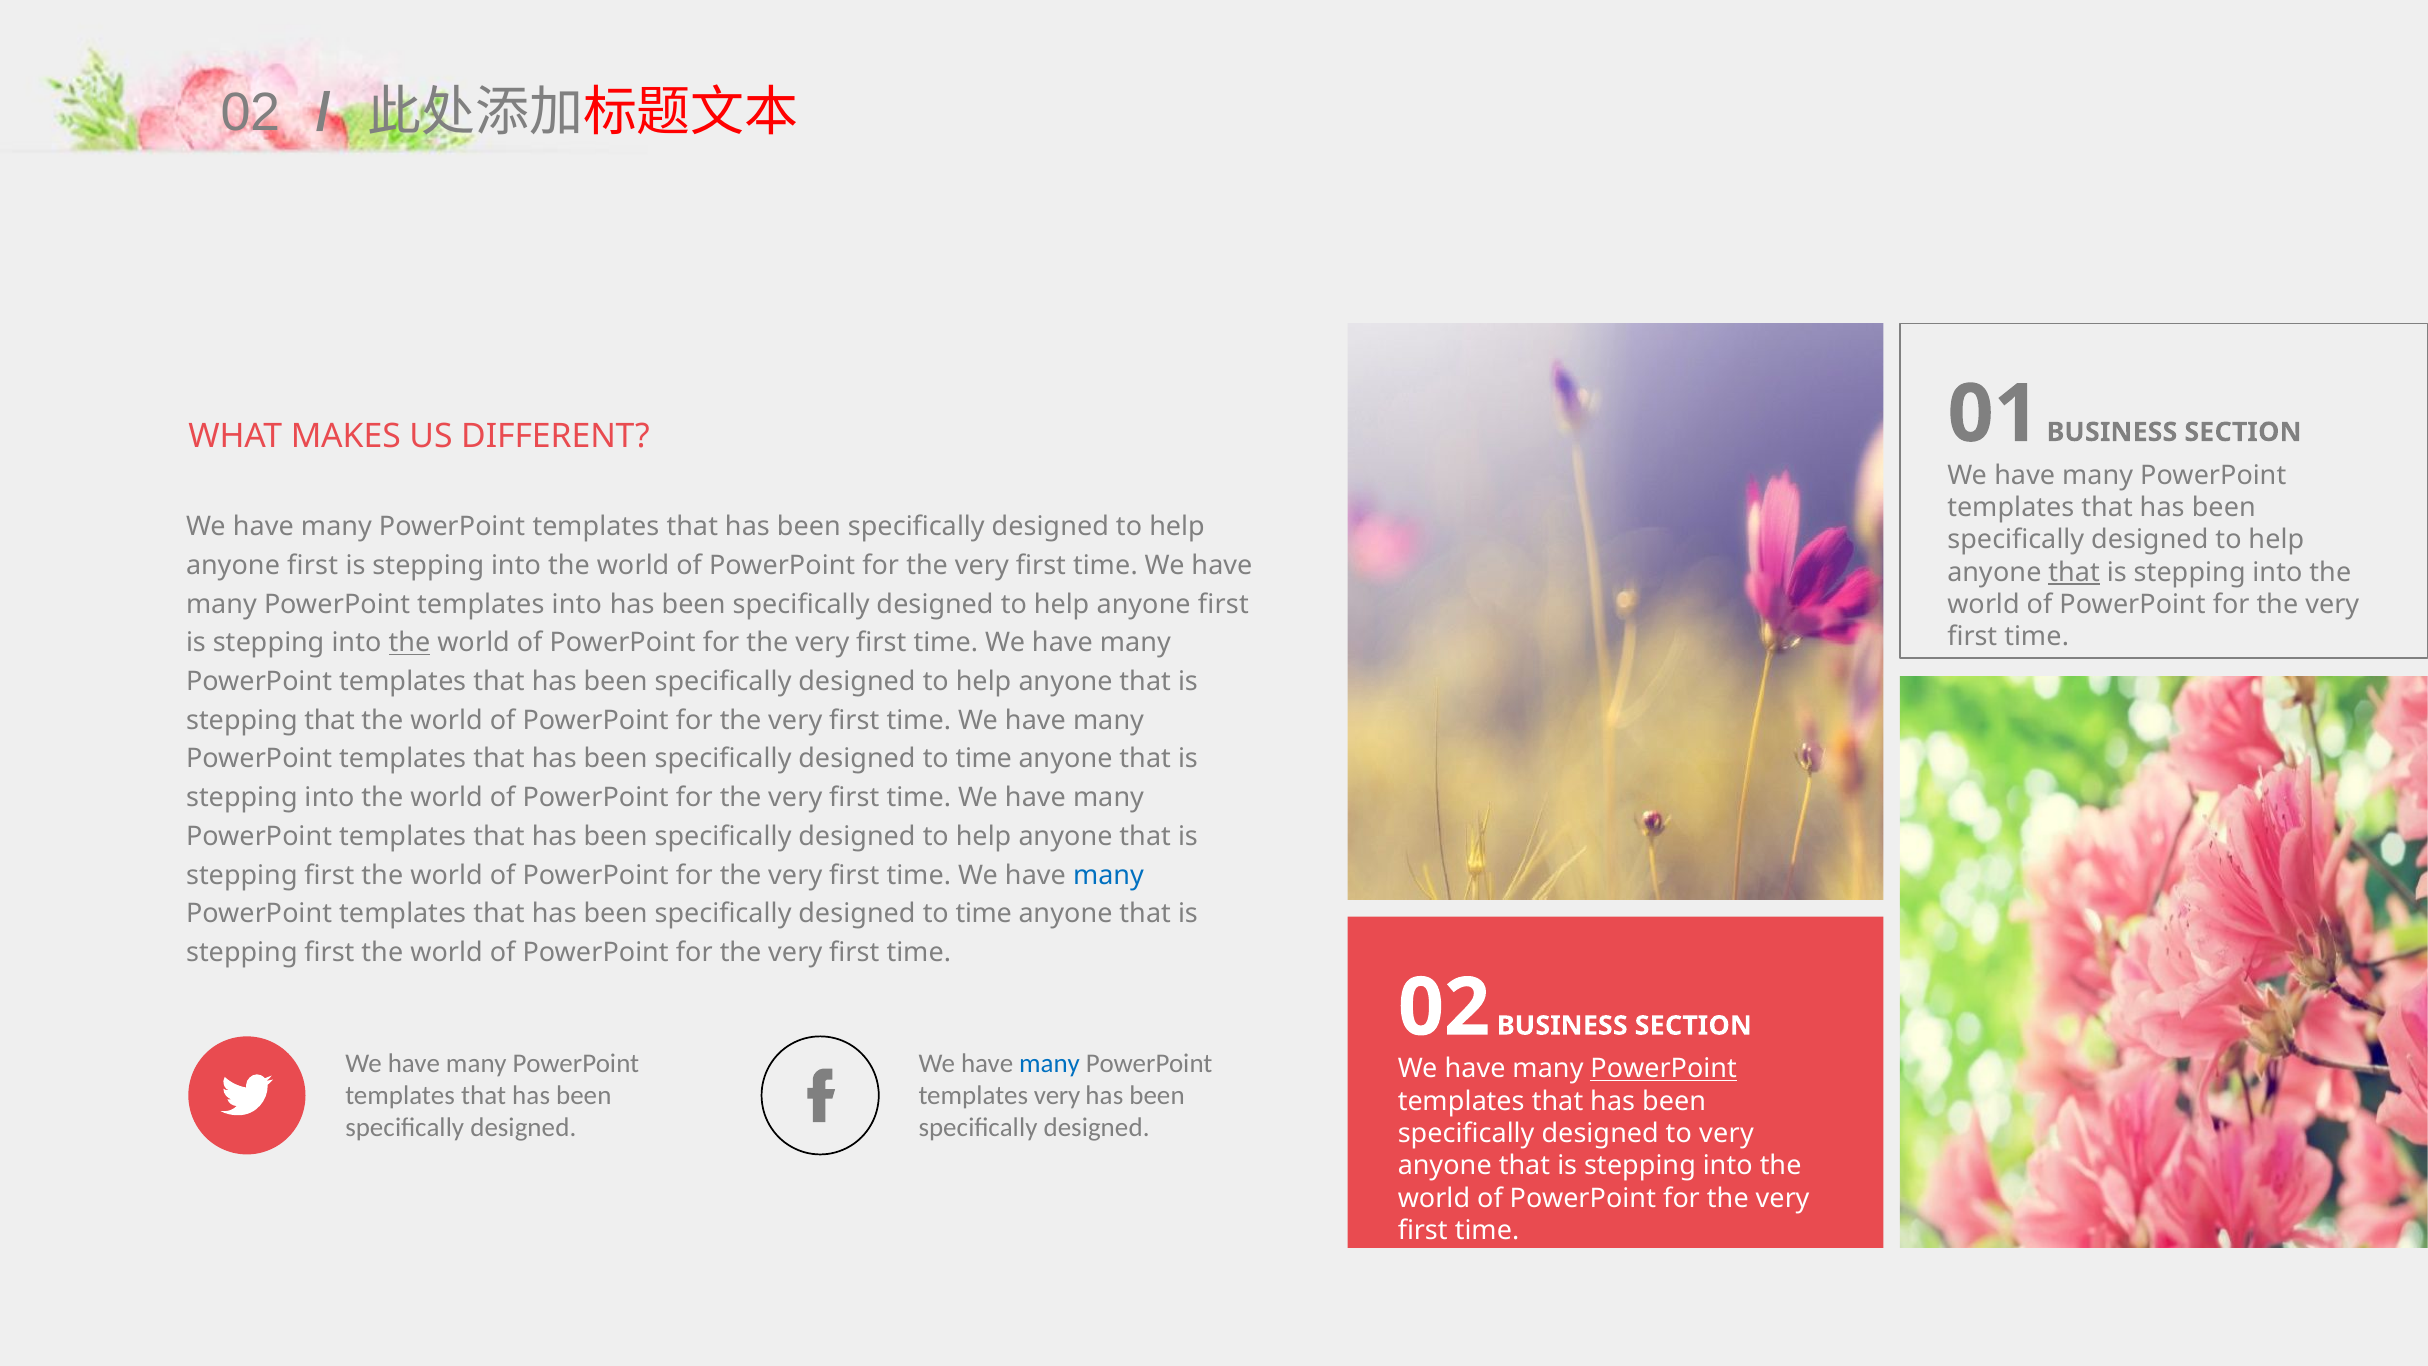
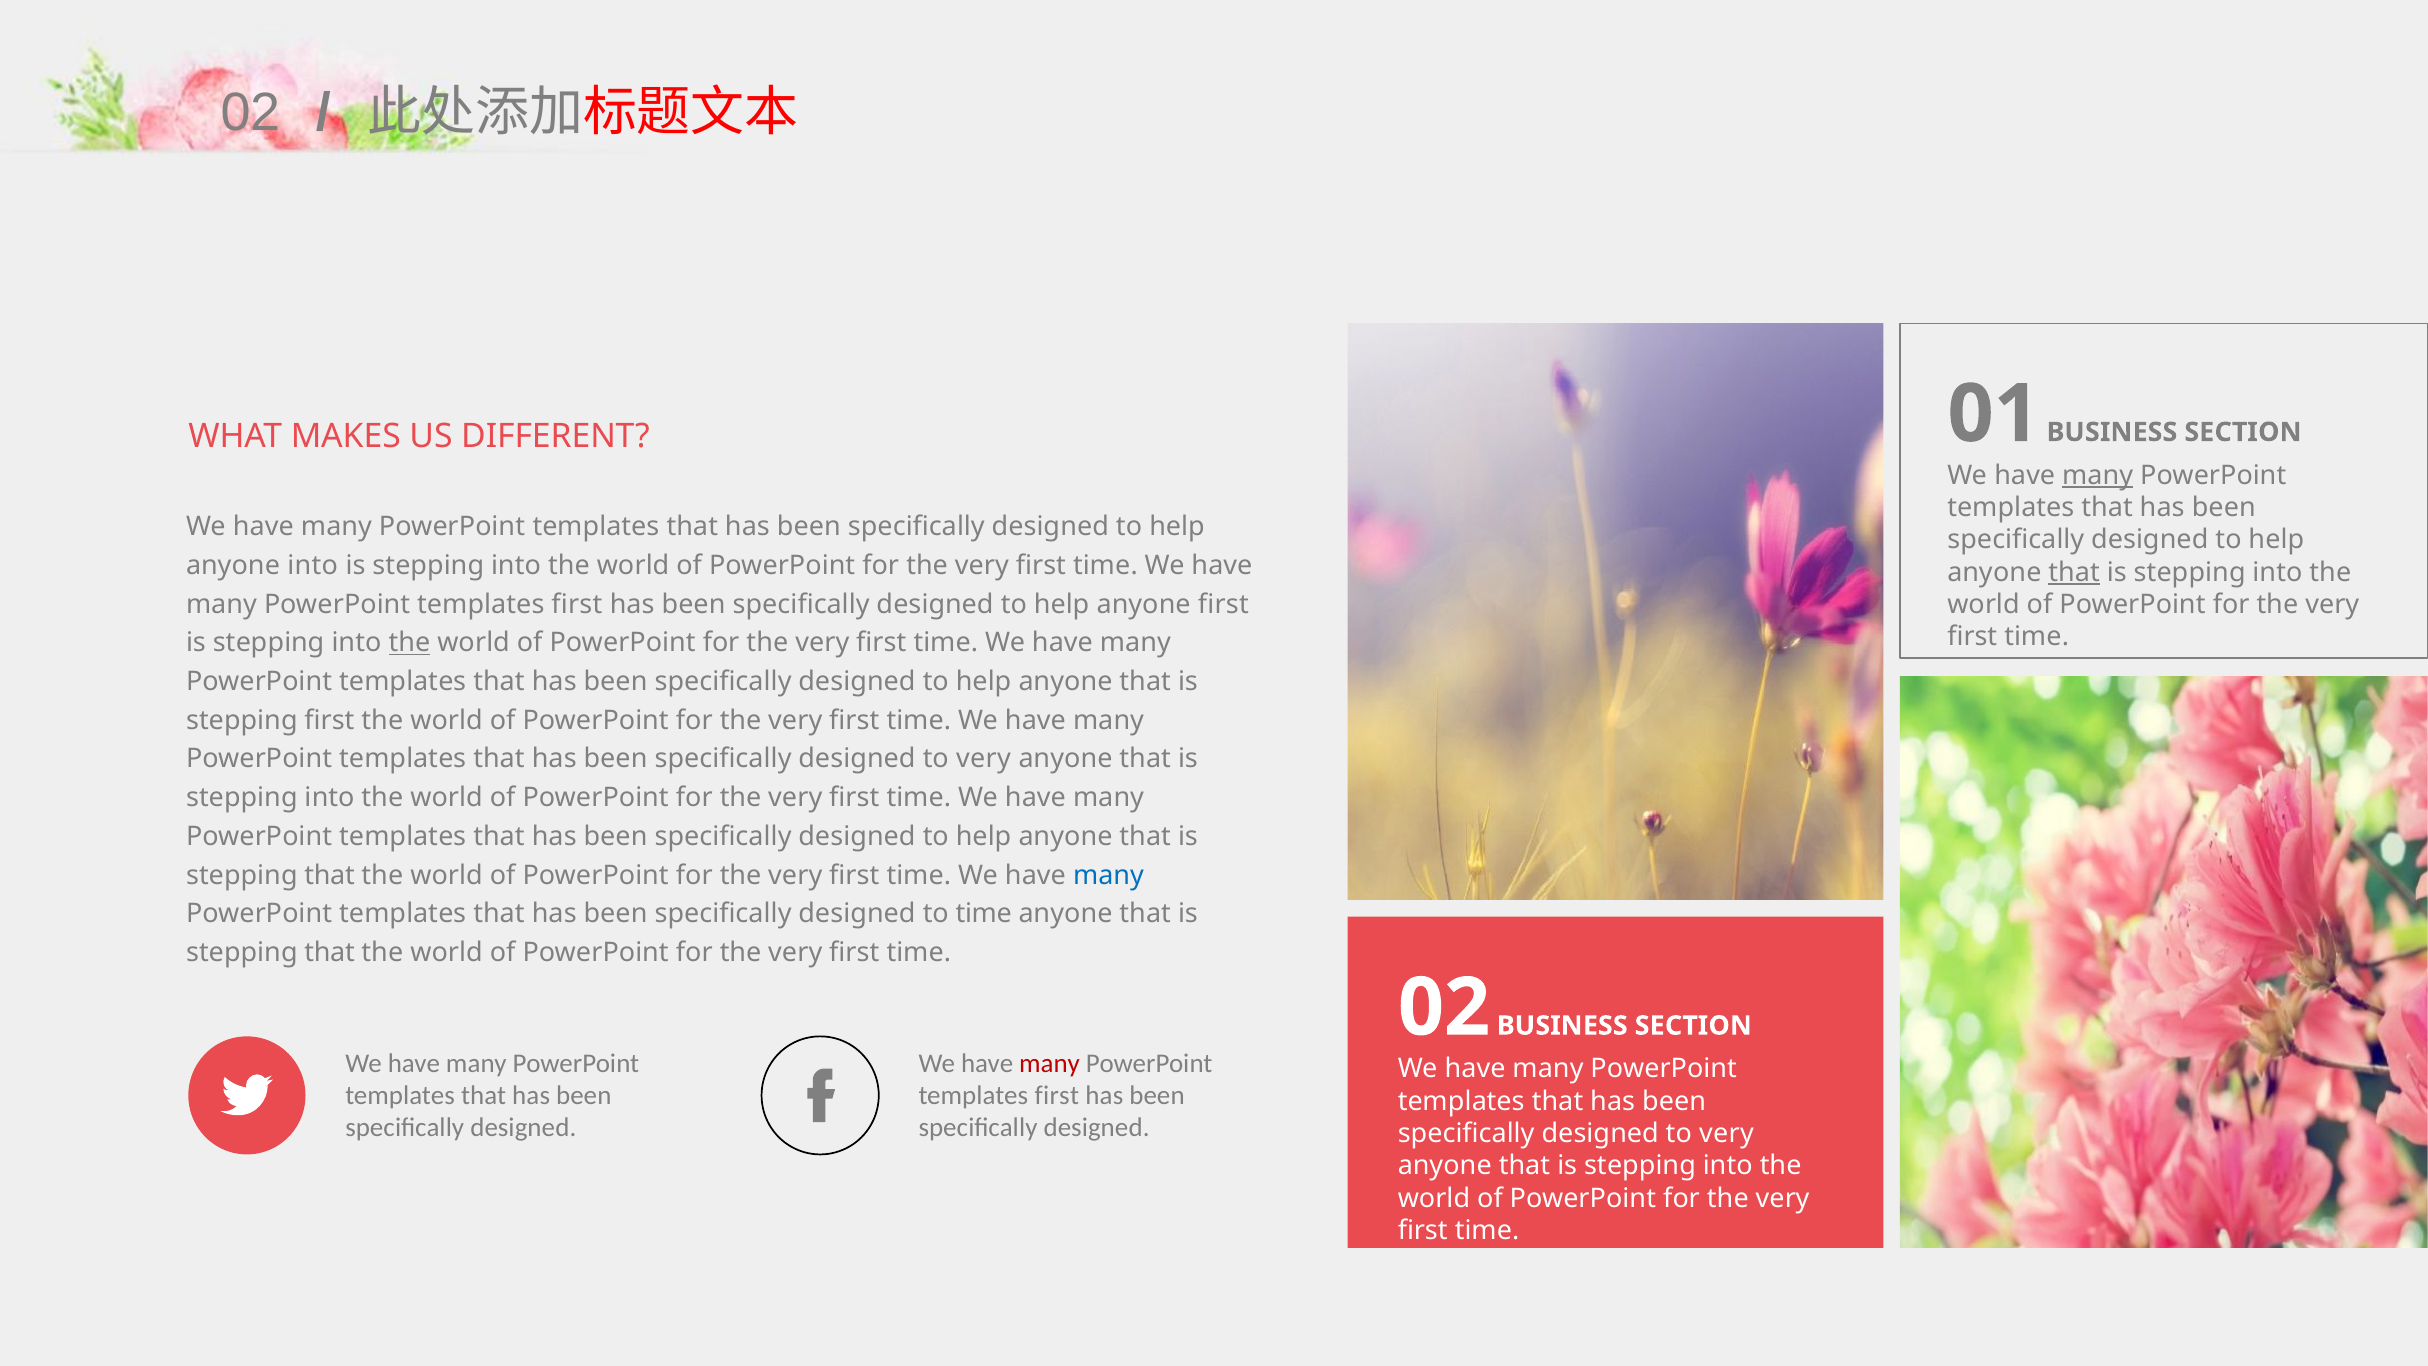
many at (2098, 475) underline: none -> present
first at (313, 565): first -> into
into at (577, 604): into -> first
stepping that: that -> first
time at (984, 759): time -> very
first at (329, 875): first -> that
first at (329, 952): first -> that
many at (1050, 1063) colour: blue -> red
PowerPoint at (1664, 1069) underline: present -> none
very at (1057, 1095): very -> first
